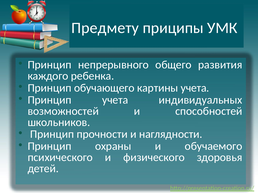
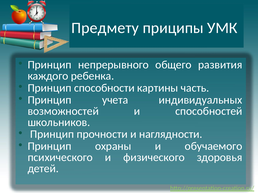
обучающего: обучающего -> способности
картины учета: учета -> часть
